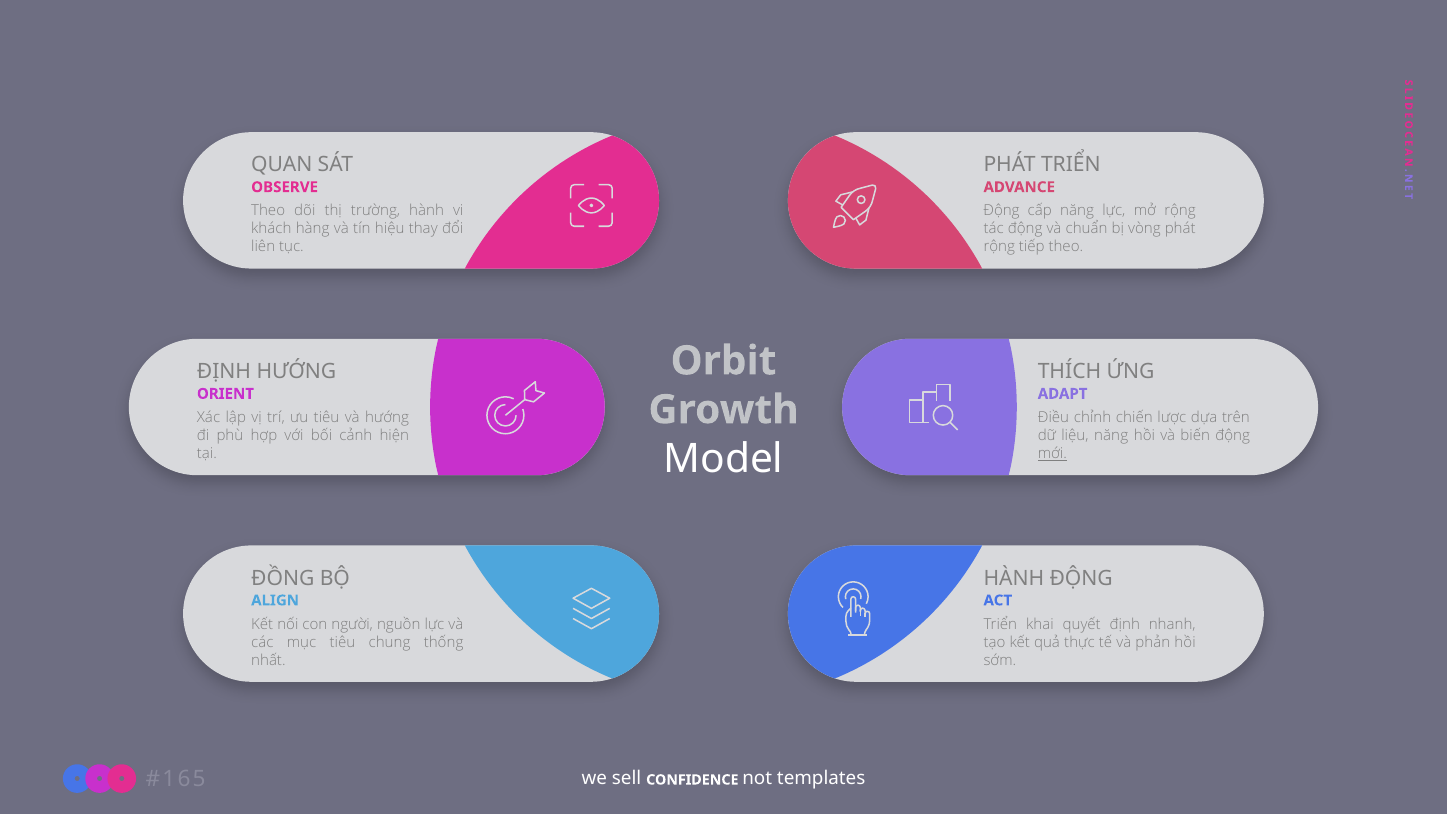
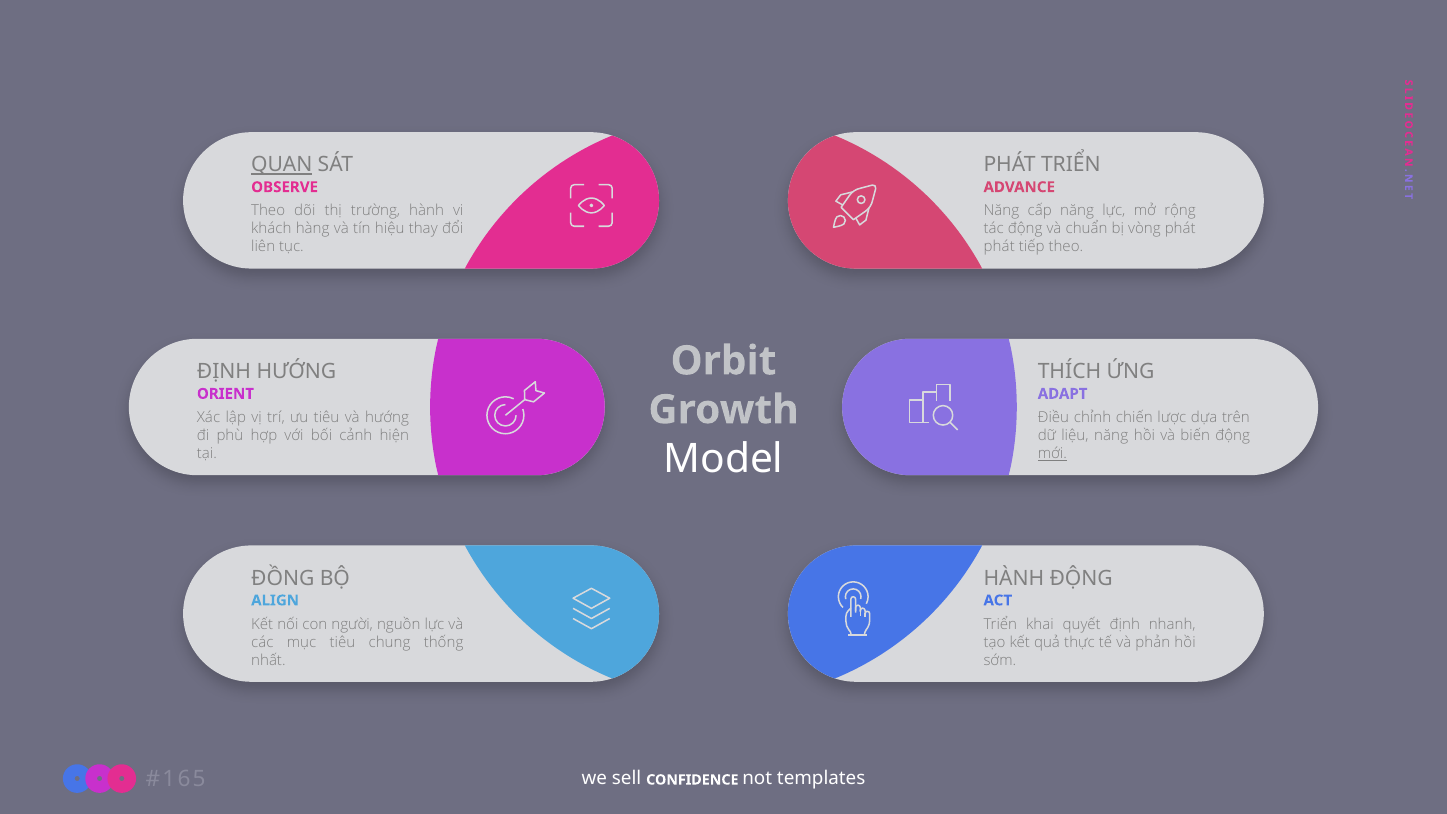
QUAN underline: none -> present
Động at (1001, 211): Động -> Năng
rộng at (999, 247): rộng -> phát
